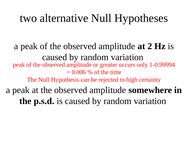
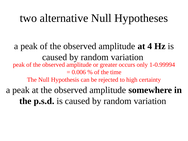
2: 2 -> 4
